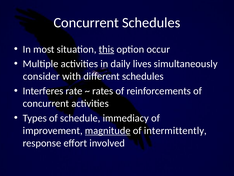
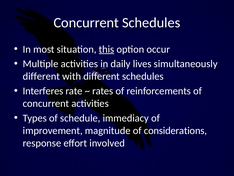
consider at (41, 76): consider -> different
magnitude underline: present -> none
intermittently: intermittently -> considerations
